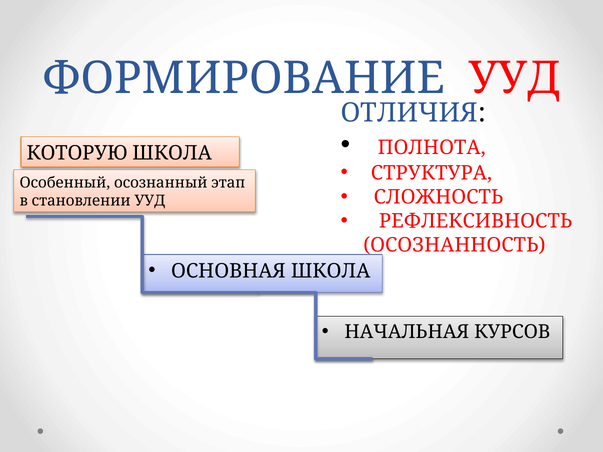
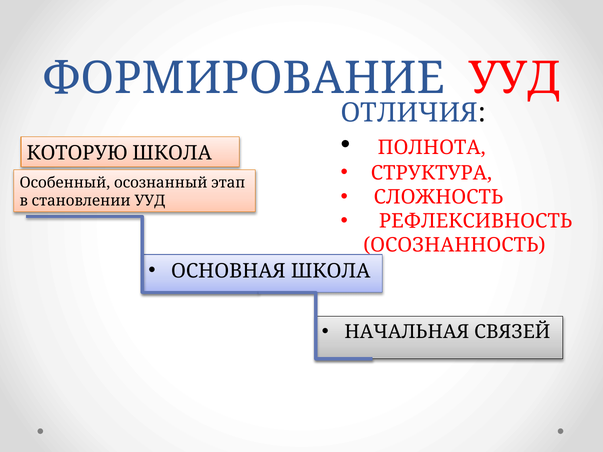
КУРСОВ: КУРСОВ -> СВЯЗЕЙ
